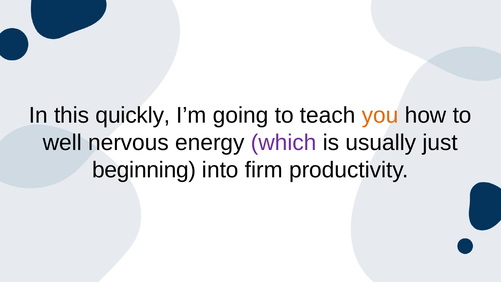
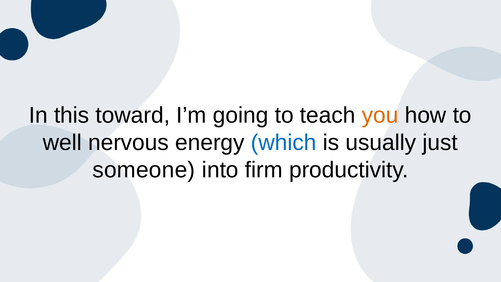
quickly: quickly -> toward
which colour: purple -> blue
beginning: beginning -> someone
